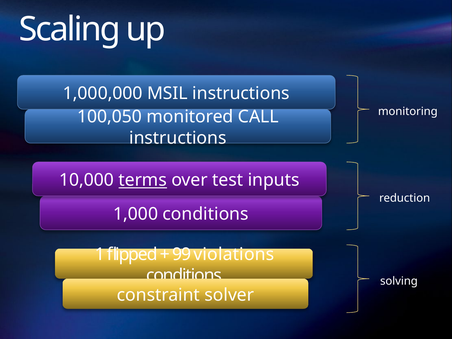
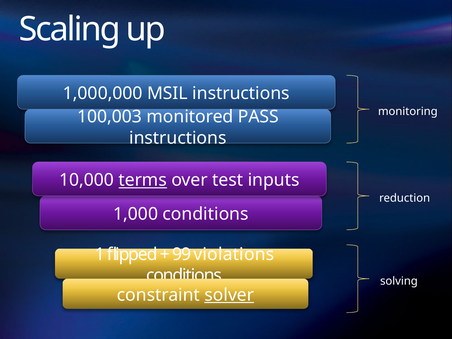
100,050: 100,050 -> 100,003
CALL: CALL -> PASS
solver underline: none -> present
